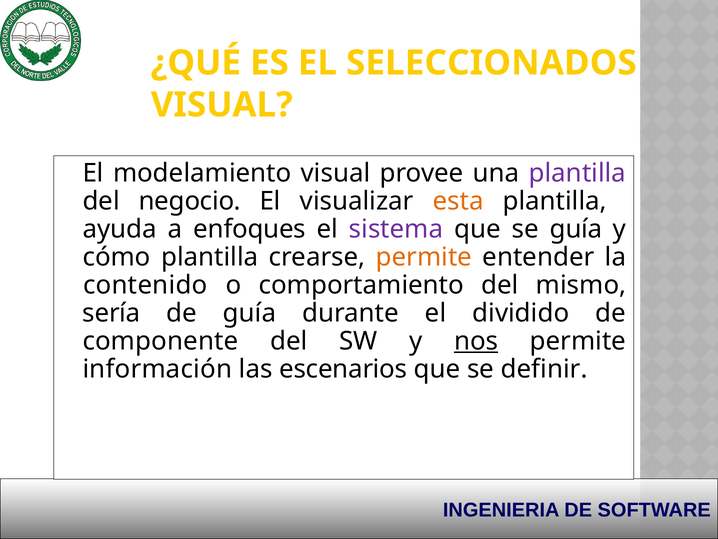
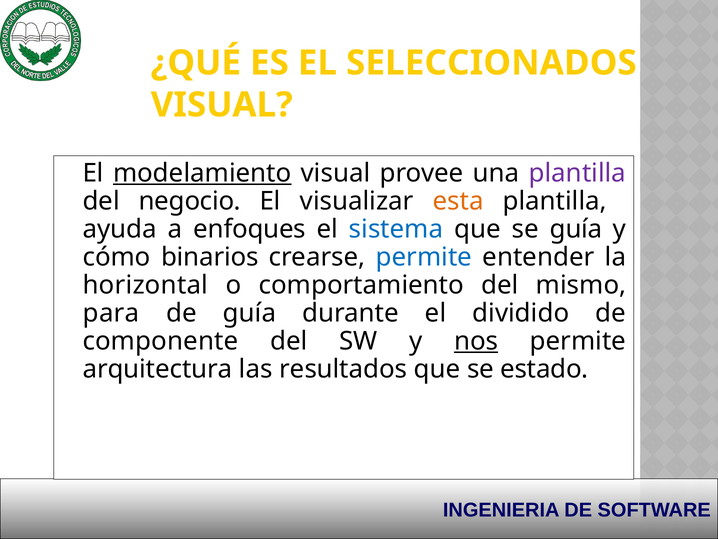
modelamiento underline: none -> present
sistema colour: purple -> blue
cómo plantilla: plantilla -> binarios
permite at (424, 257) colour: orange -> blue
contenido: contenido -> horizontal
sería: sería -> para
información: información -> arquitectura
escenarios: escenarios -> resultados
definir: definir -> estado
